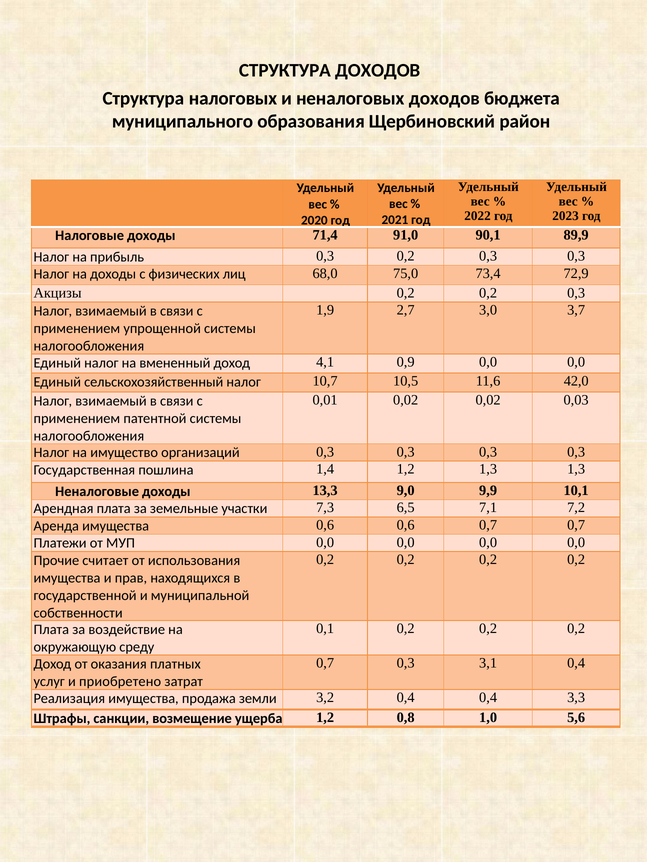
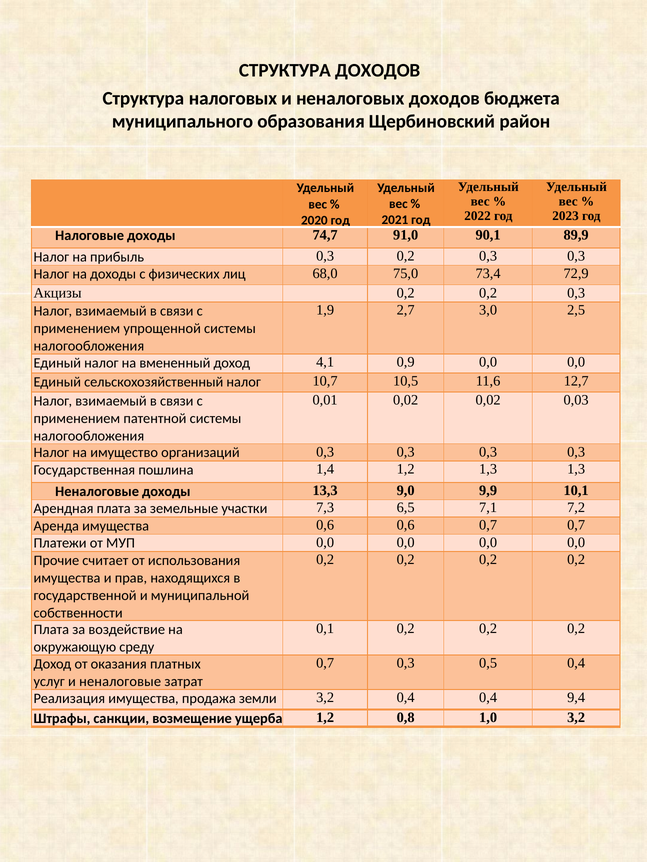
71,4: 71,4 -> 74,7
3,7: 3,7 -> 2,5
42,0: 42,0 -> 12,7
3,1: 3,1 -> 0,5
и приобретено: приобретено -> неналоговые
3,3: 3,3 -> 9,4
1,0 5,6: 5,6 -> 3,2
